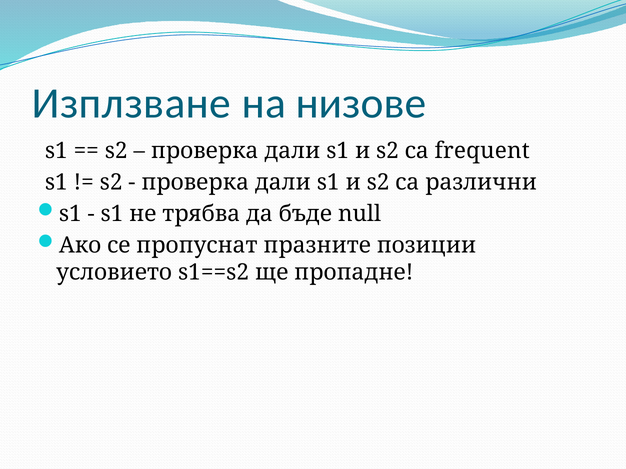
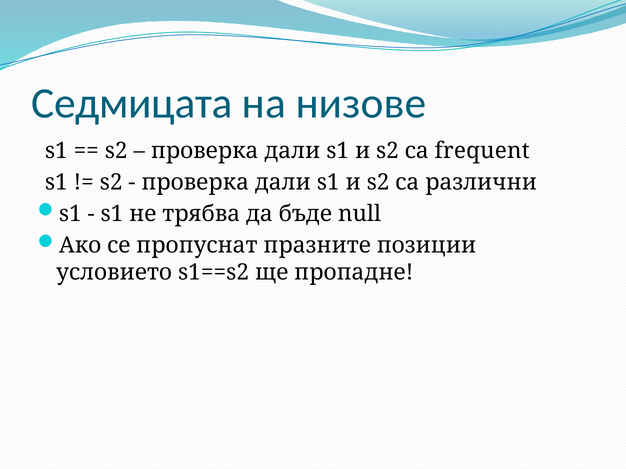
Изплзване: Изплзване -> Седмицата
